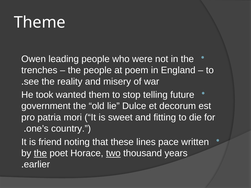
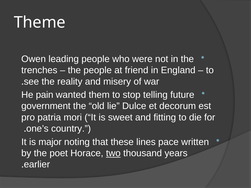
poem: poem -> friend
took: took -> pain
friend: friend -> major
the at (40, 153) underline: present -> none
